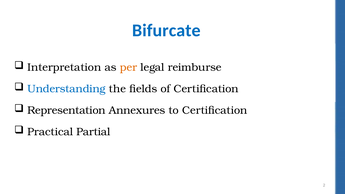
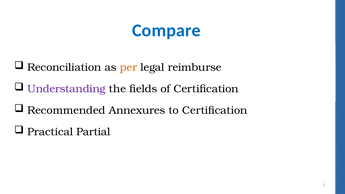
Bifurcate: Bifurcate -> Compare
Interpretation: Interpretation -> Reconciliation
Understanding colour: blue -> purple
Representation: Representation -> Recommended
